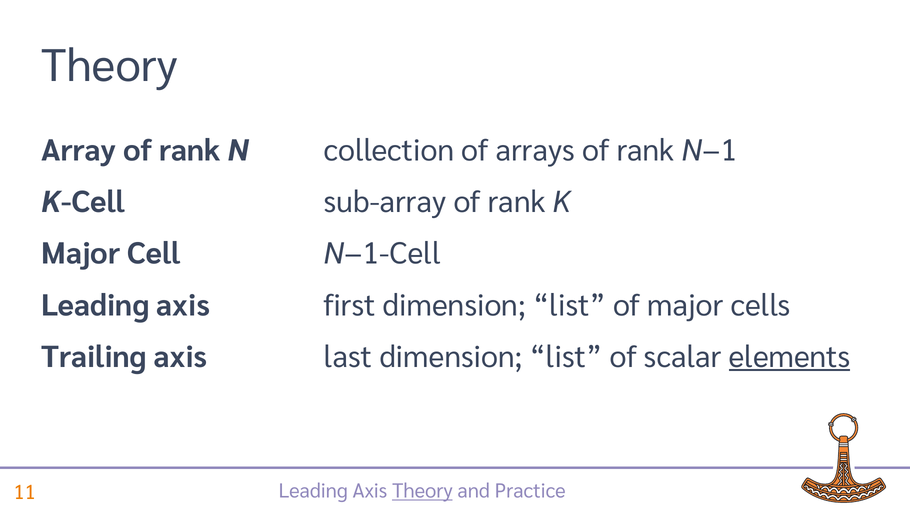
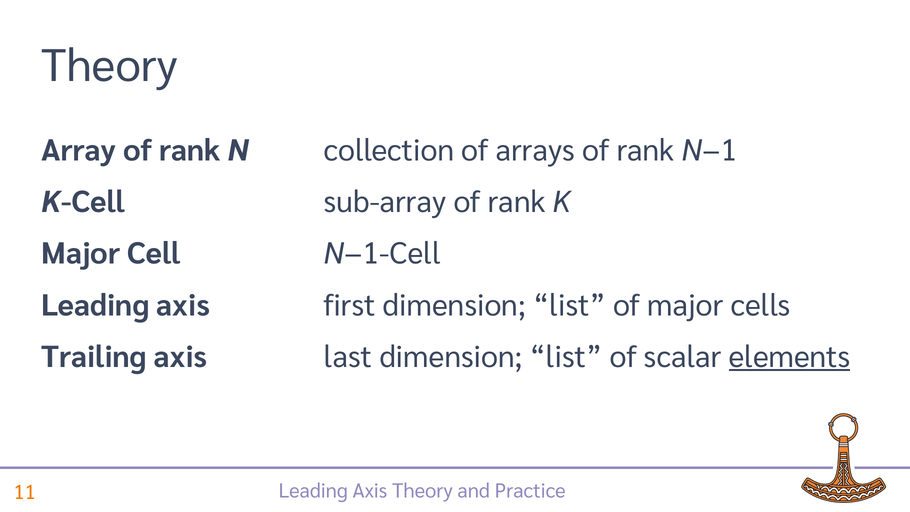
Theory at (422, 491) underline: present -> none
